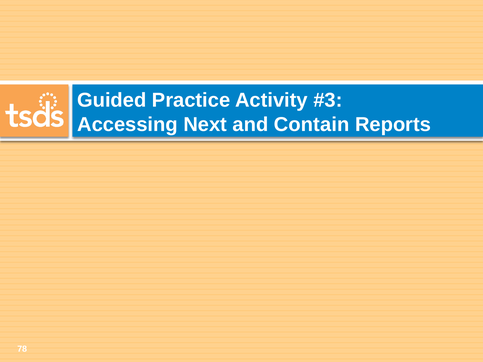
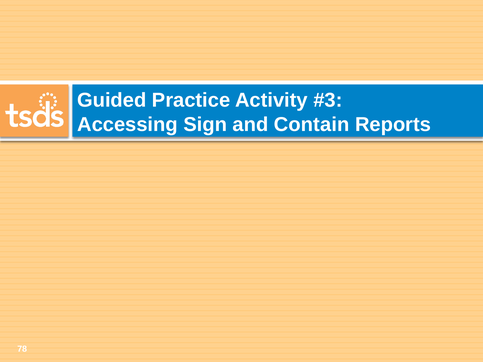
Next: Next -> Sign
